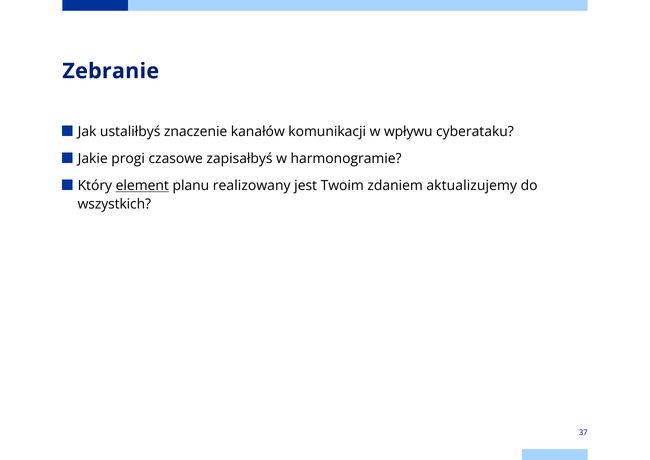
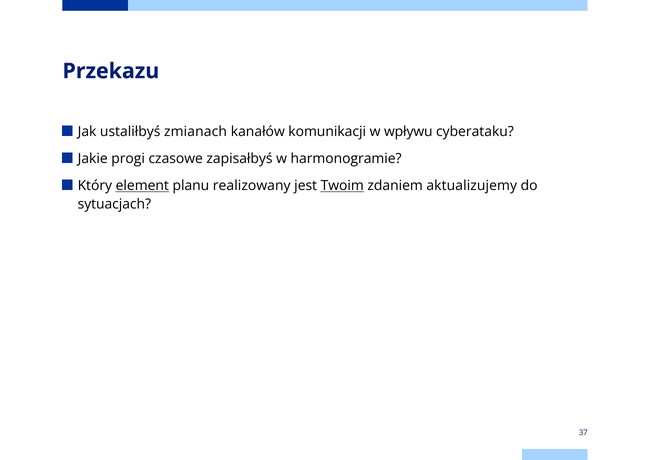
Zebranie: Zebranie -> Przekazu
znaczenie: znaczenie -> zmianach
Twoim underline: none -> present
wszystkich: wszystkich -> sytuacjach
